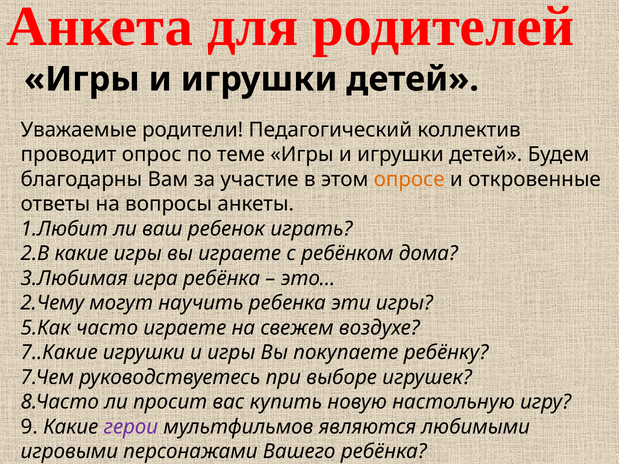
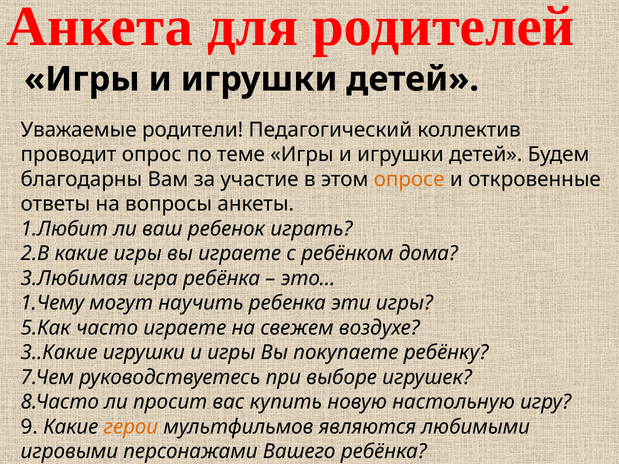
2.Чему: 2.Чему -> 1.Чему
7..Какие: 7..Какие -> 3..Какие
герои colour: purple -> orange
